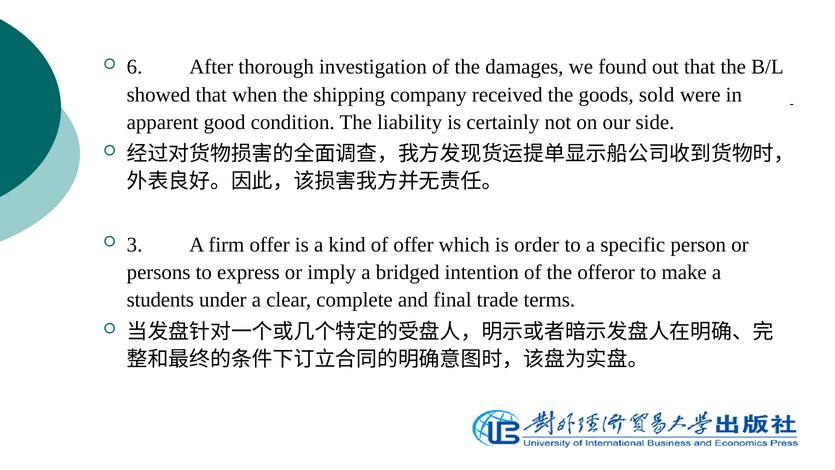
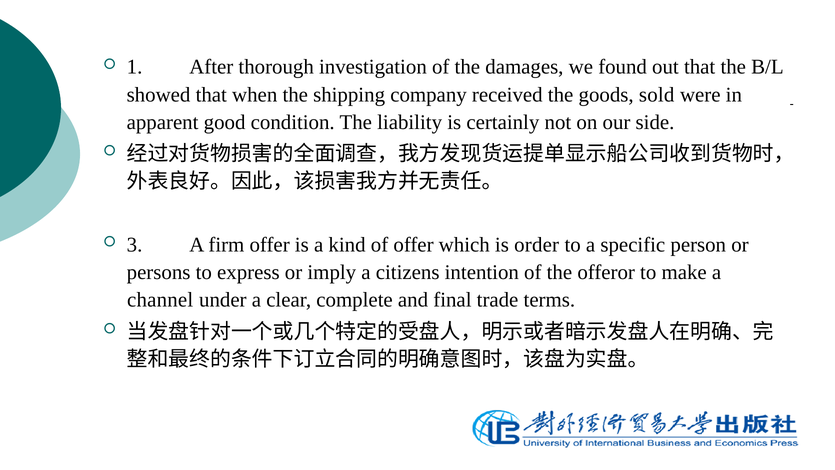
6: 6 -> 1
bridged: bridged -> citizens
students: students -> channel
